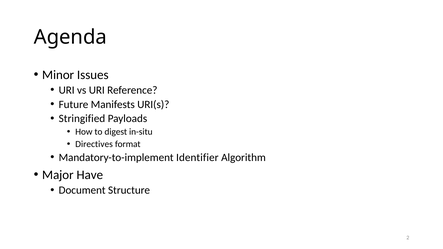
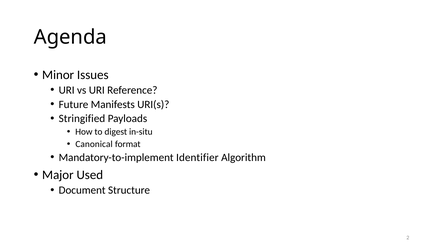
Directives: Directives -> Canonical
Have: Have -> Used
